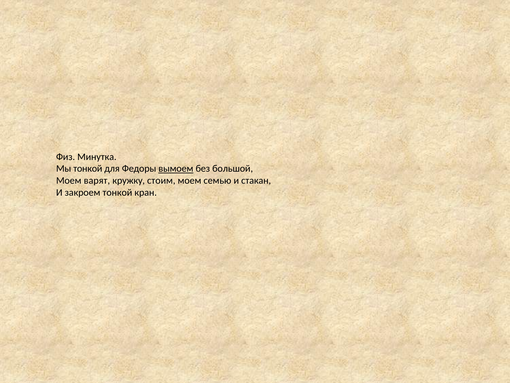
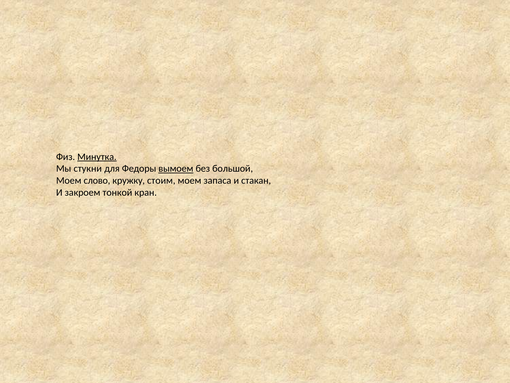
Минутка underline: none -> present
Мы тонкой: тонкой -> стукни
варят: варят -> слово
семью: семью -> запаса
